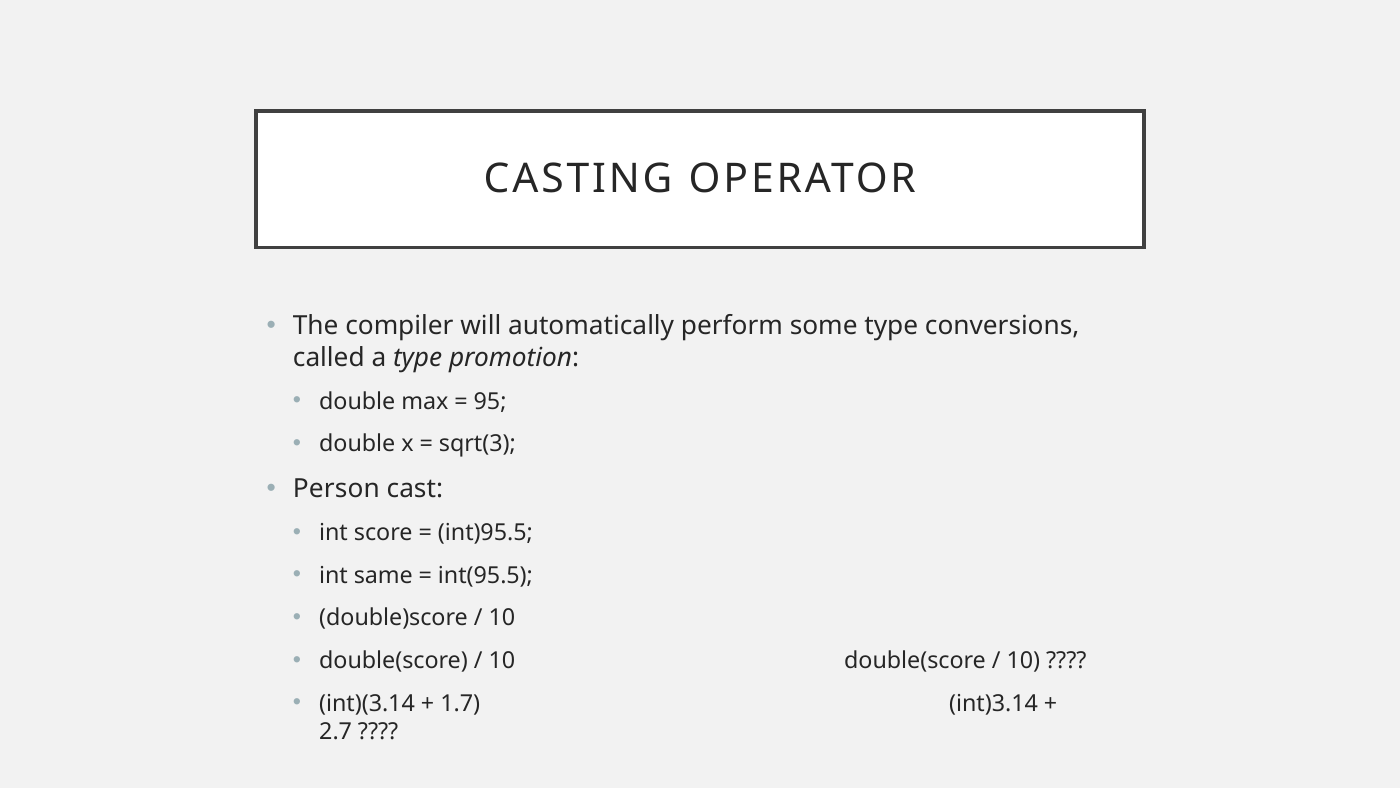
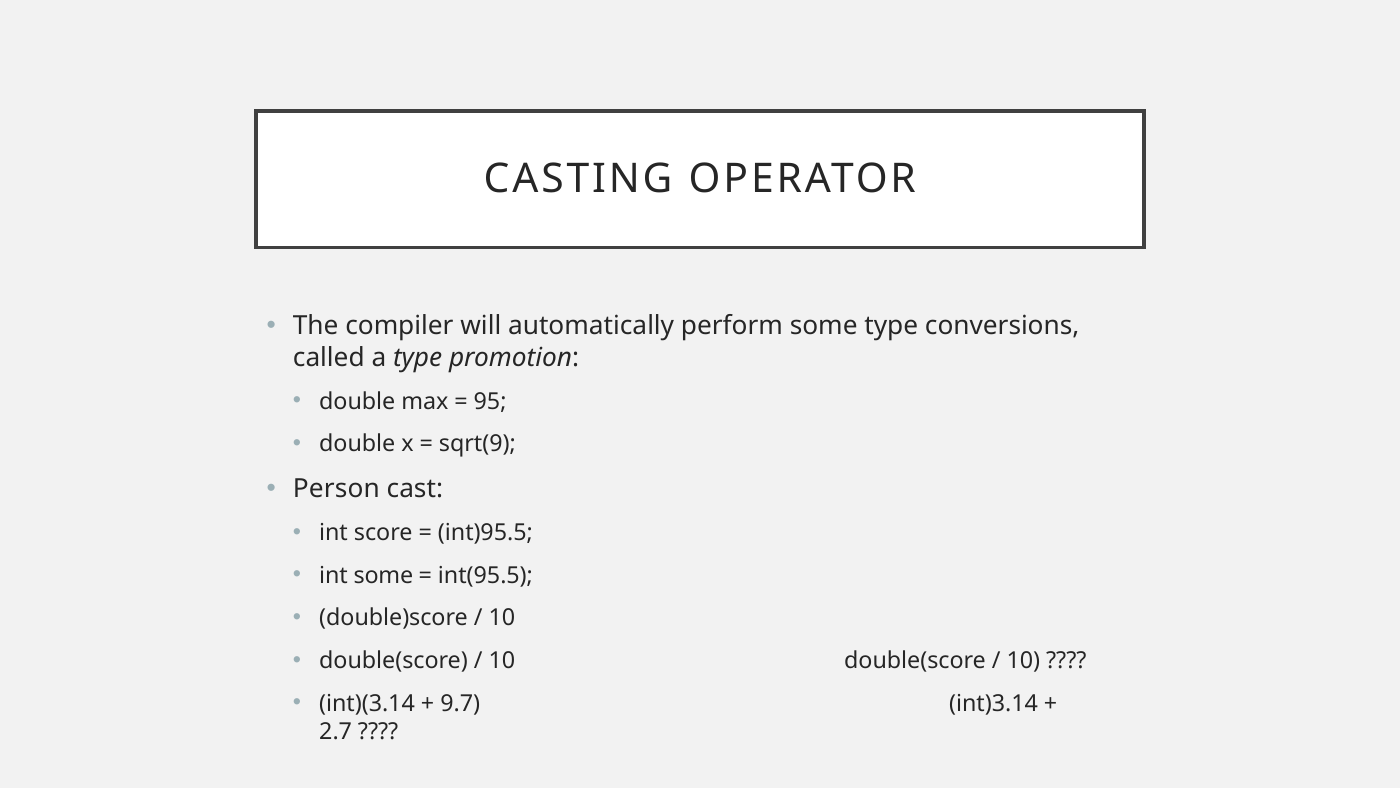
sqrt(3: sqrt(3 -> sqrt(9
int same: same -> some
1.7: 1.7 -> 9.7
